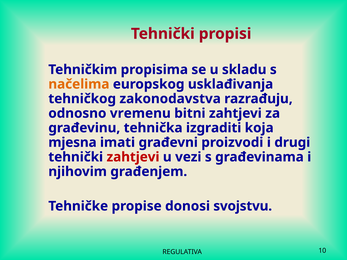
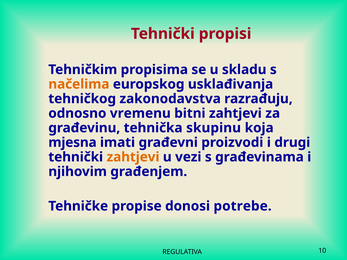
izgraditi: izgraditi -> skupinu
zahtjevi at (133, 157) colour: red -> orange
svojstvu: svojstvu -> potrebe
